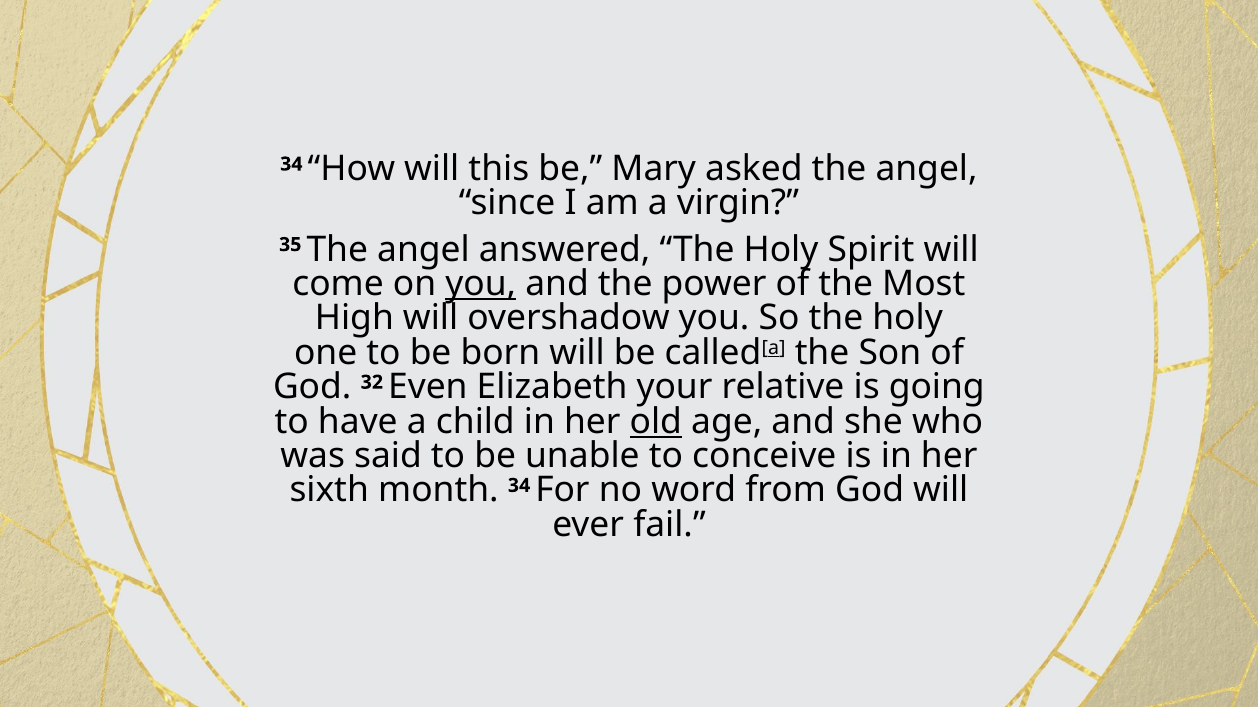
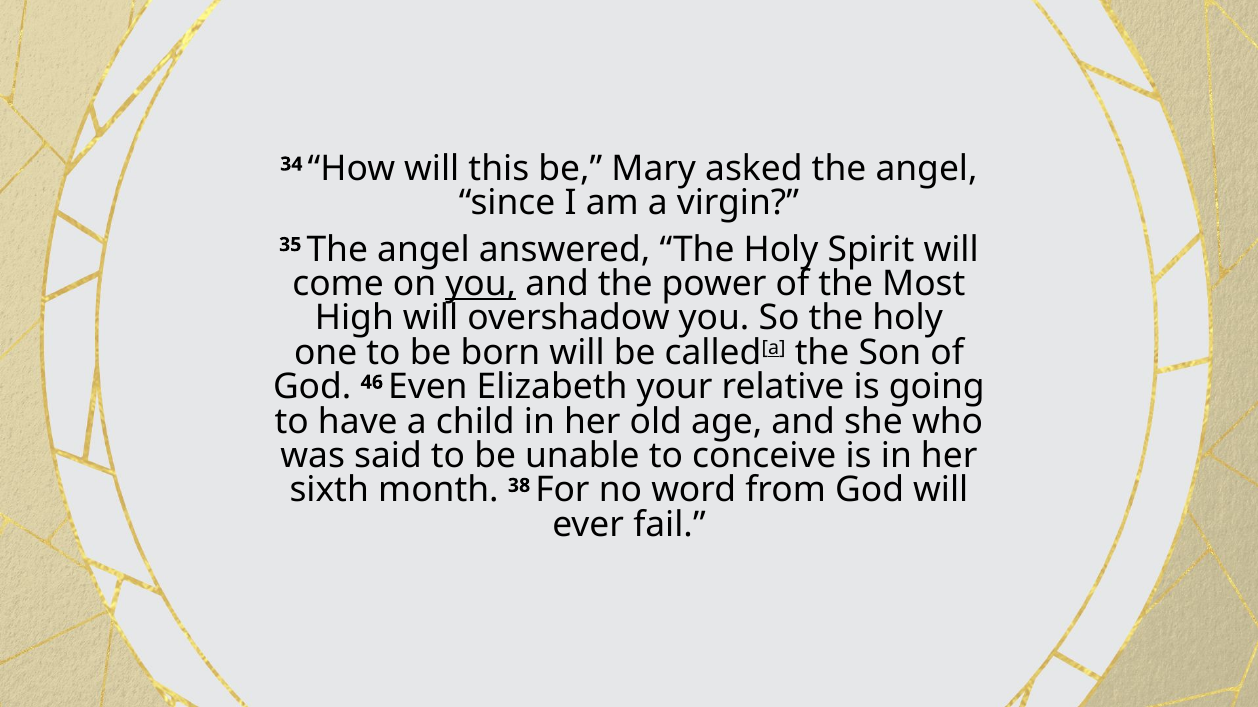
32: 32 -> 46
old underline: present -> none
month 34: 34 -> 38
